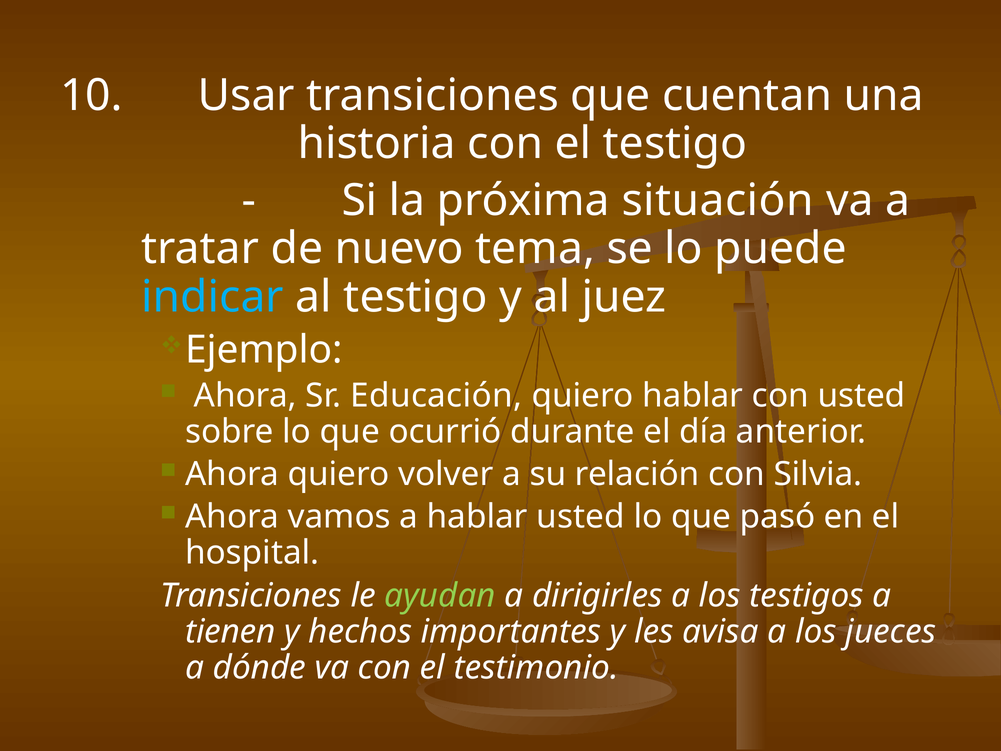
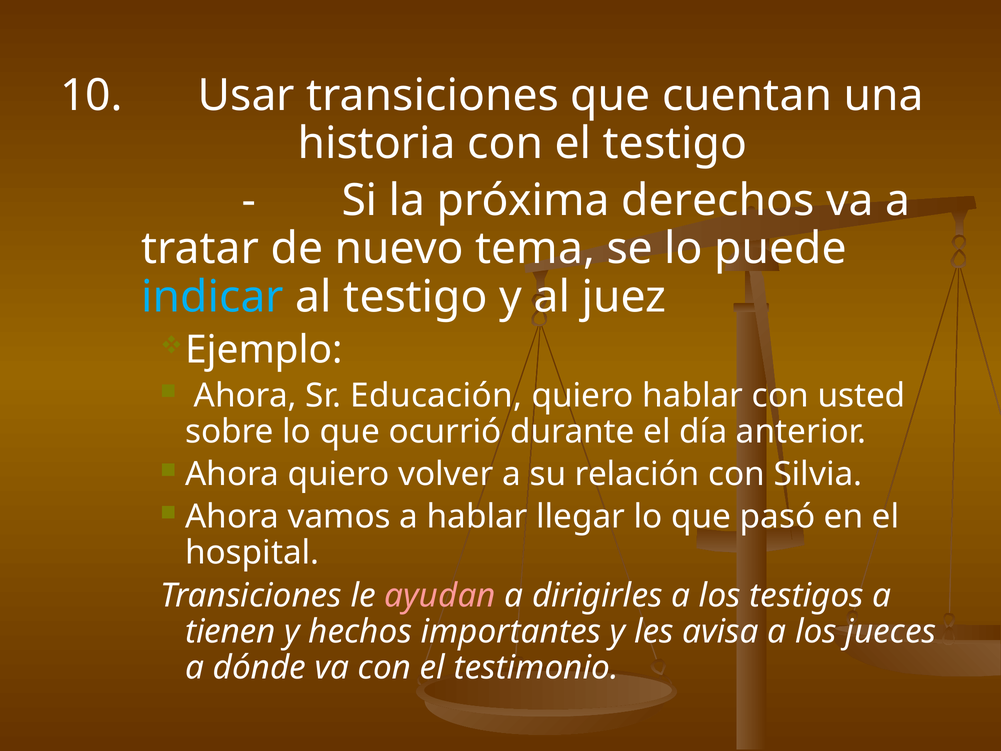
situación: situación -> derechos
hablar usted: usted -> llegar
ayudan colour: light green -> pink
